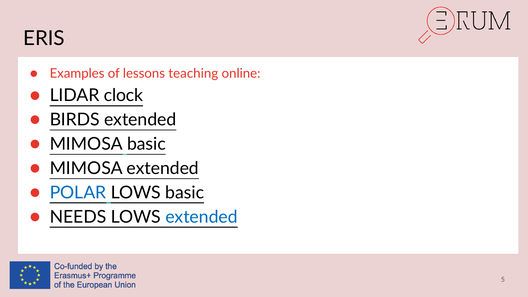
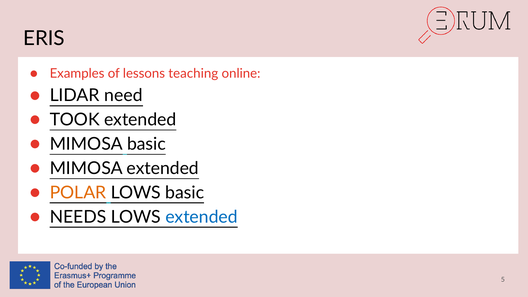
clock: clock -> need
BIRDS: BIRDS -> TOOK
POLAR colour: blue -> orange
